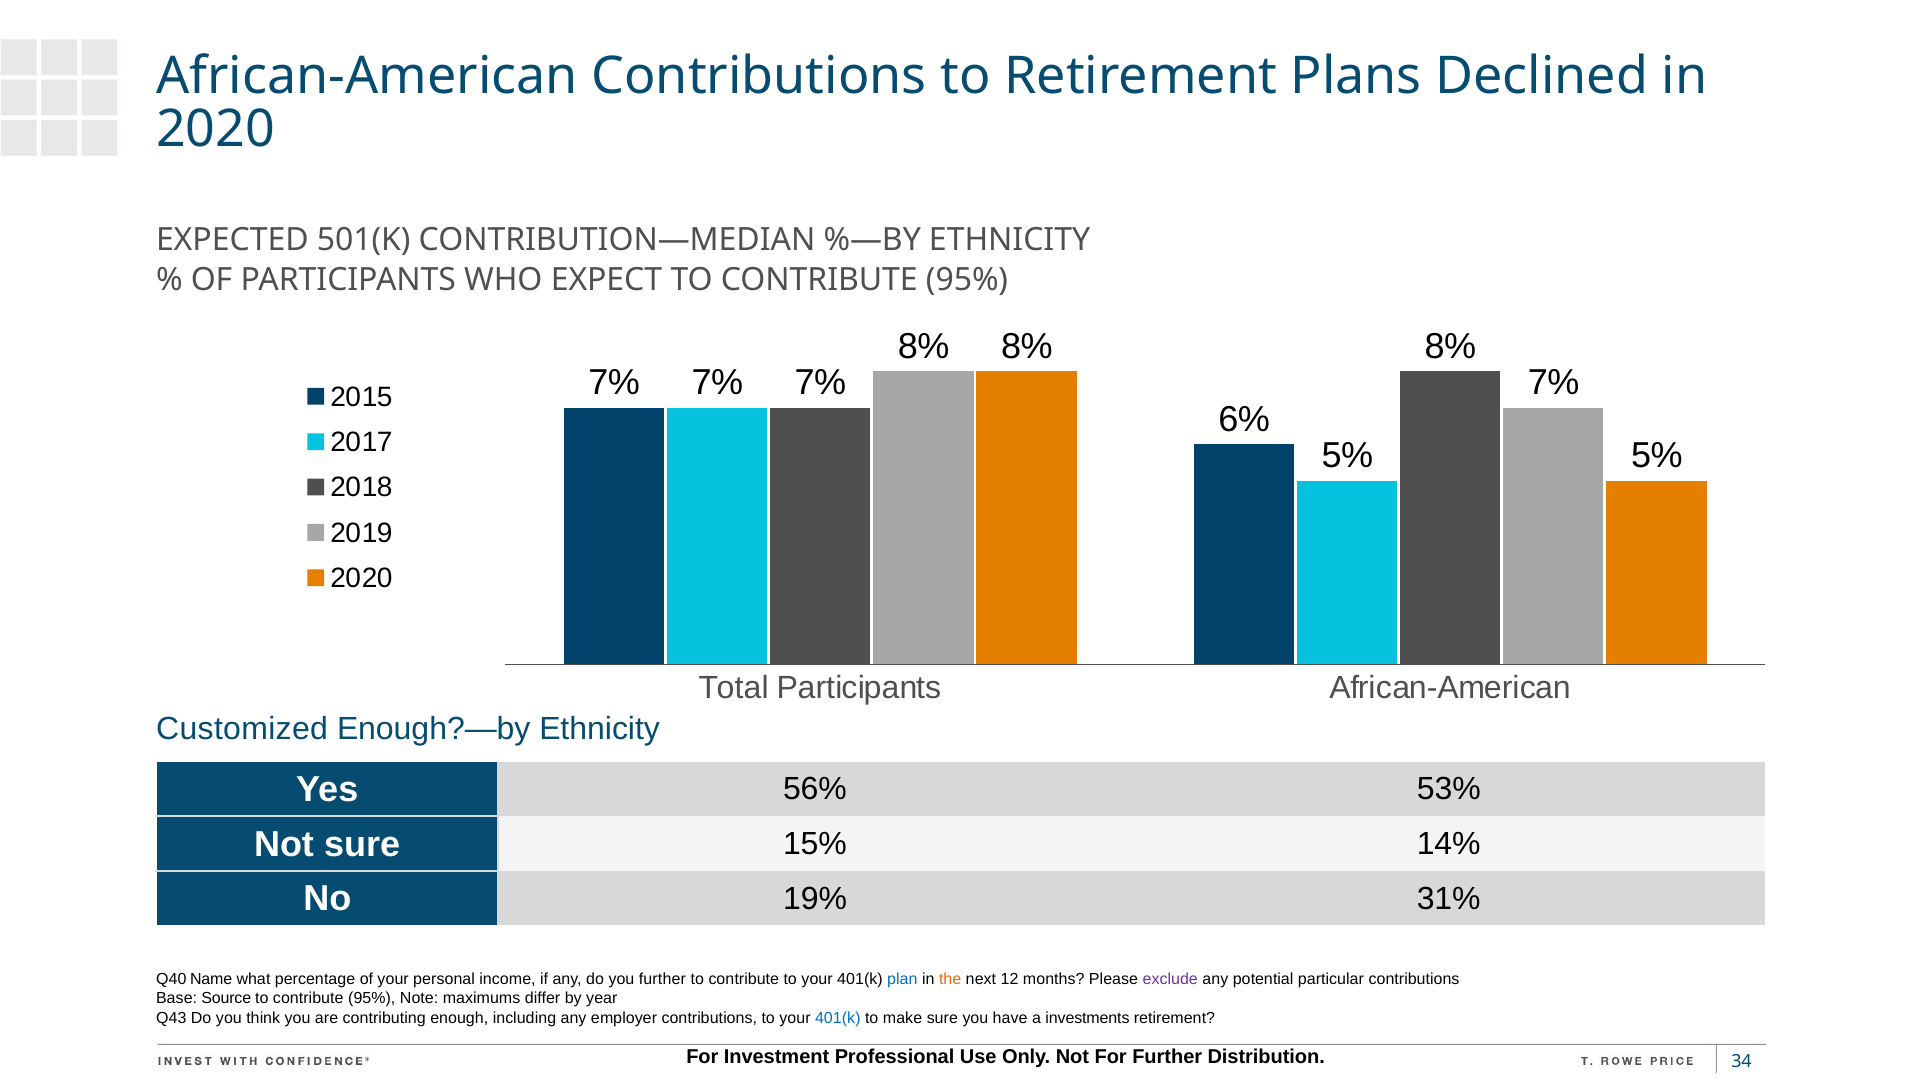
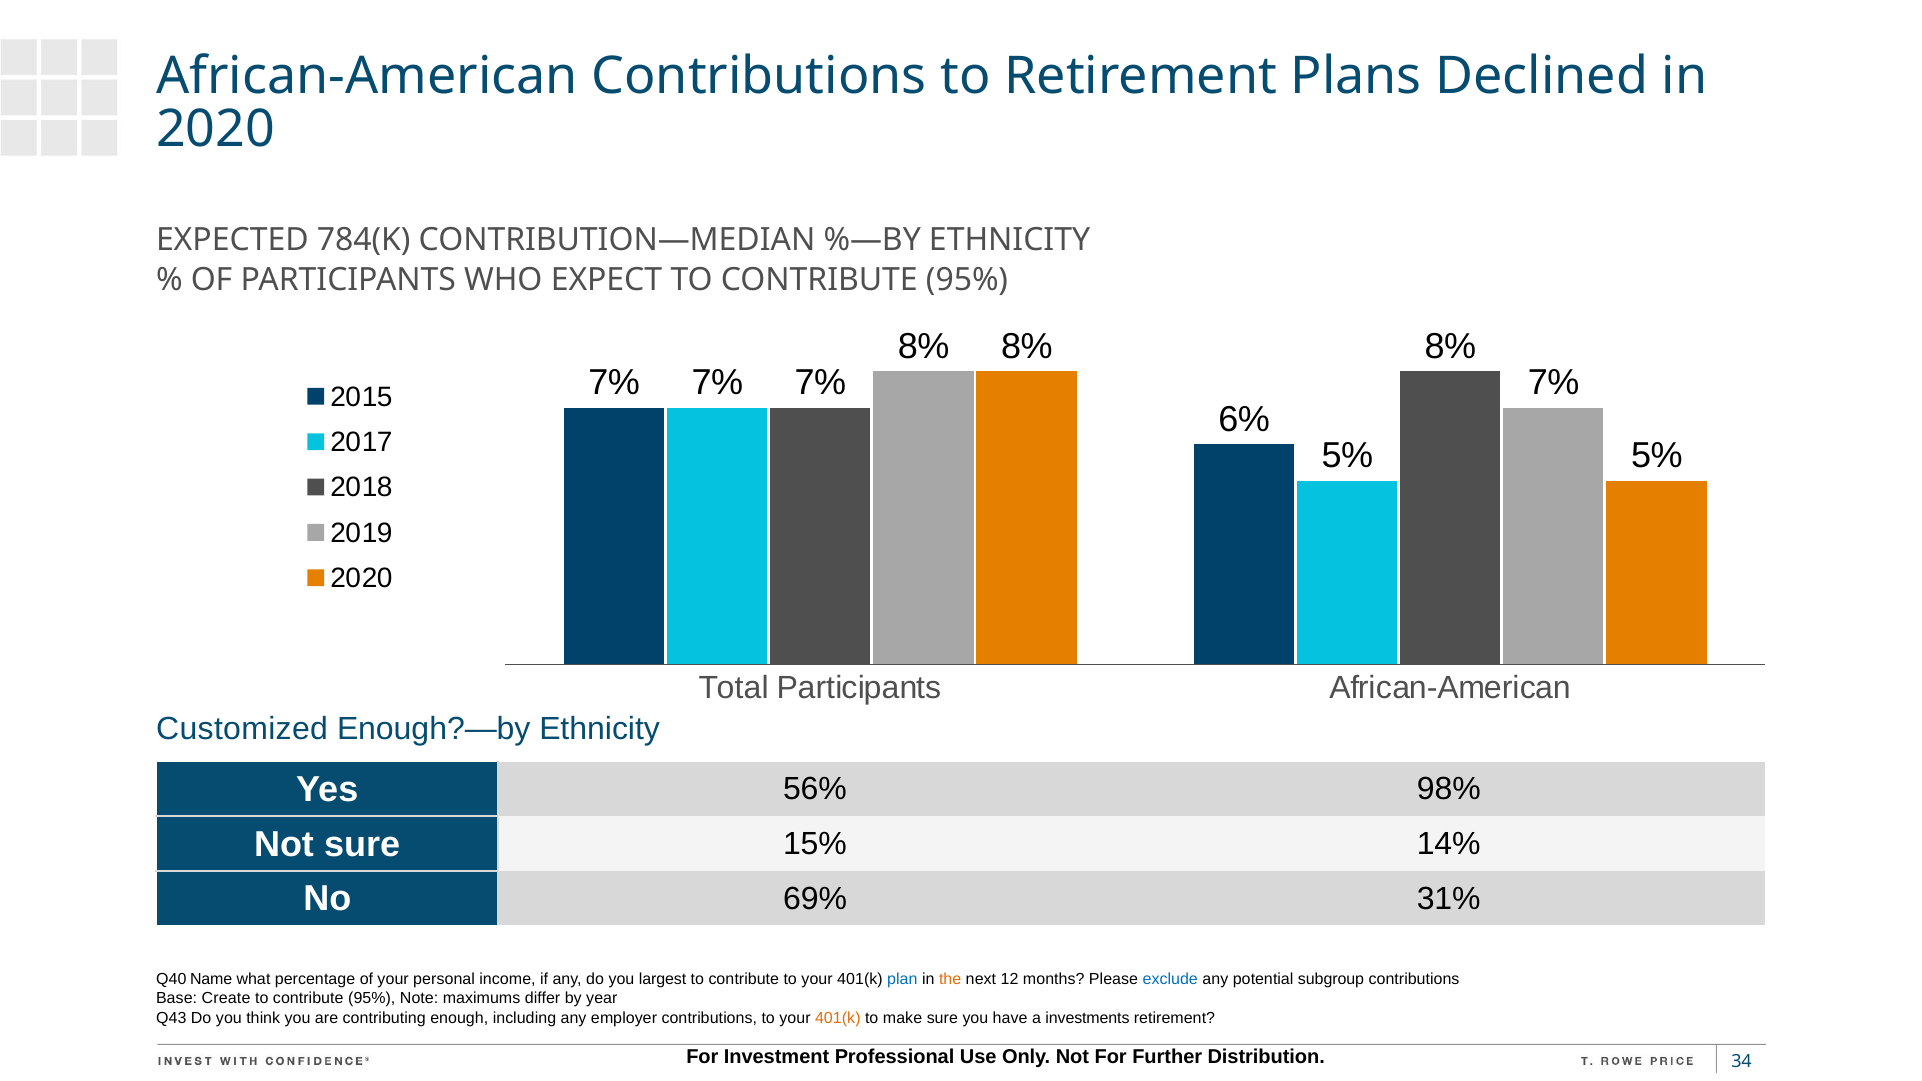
501(K: 501(K -> 784(K
53%: 53% -> 98%
19%: 19% -> 69%
you further: further -> largest
exclude colour: purple -> blue
particular: particular -> subgroup
Source: Source -> Create
401(k at (838, 1018) colour: blue -> orange
